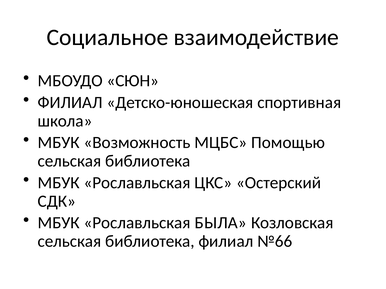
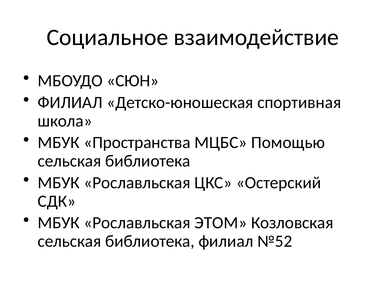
Возможность: Возможность -> Пространства
БЫЛА: БЫЛА -> ЭТОМ
№66: №66 -> №52
